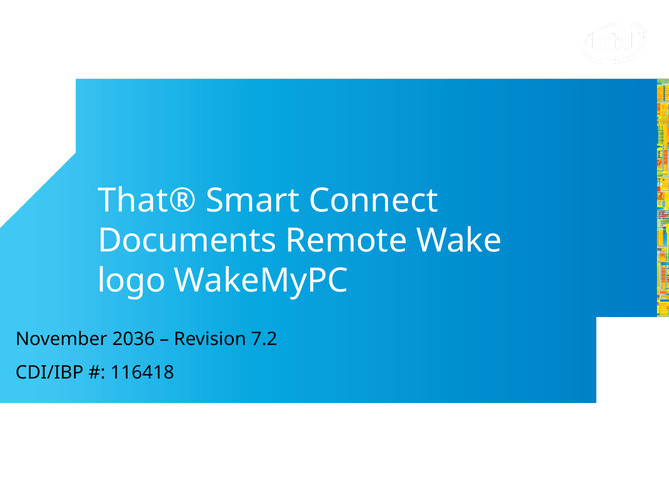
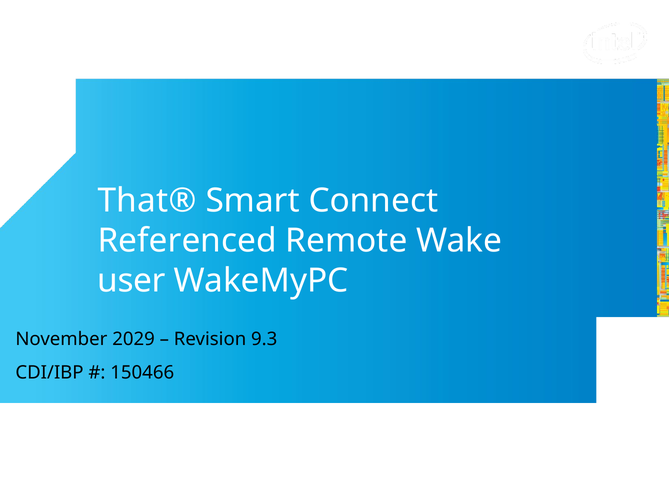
Documents: Documents -> Referenced
logo: logo -> user
2036: 2036 -> 2029
7.2: 7.2 -> 9.3
116418: 116418 -> 150466
